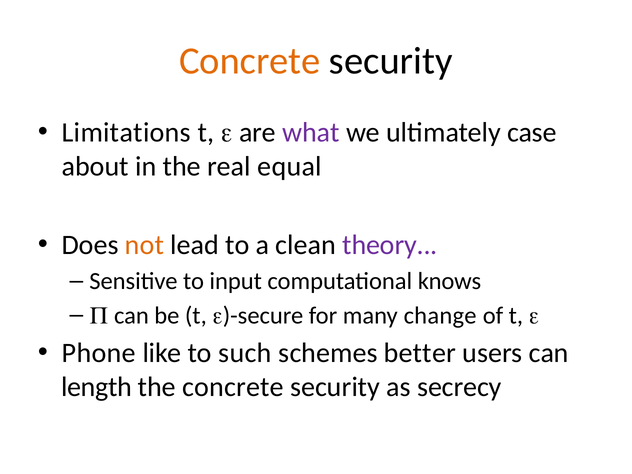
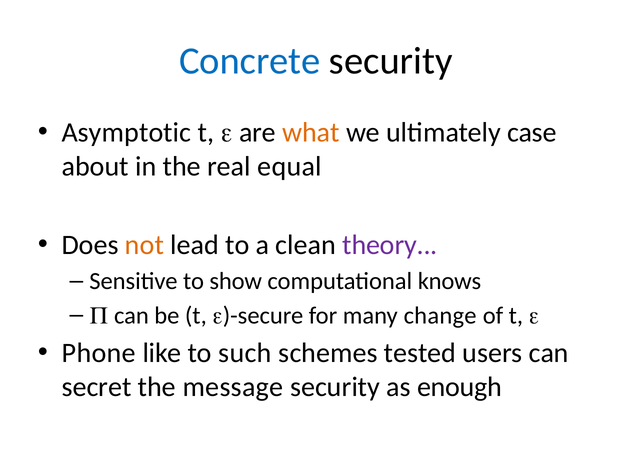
Concrete at (250, 61) colour: orange -> blue
Limitations: Limitations -> Asymptotic
what colour: purple -> orange
input: input -> show
better: better -> tested
length: length -> secret
the concrete: concrete -> message
secrecy: secrecy -> enough
